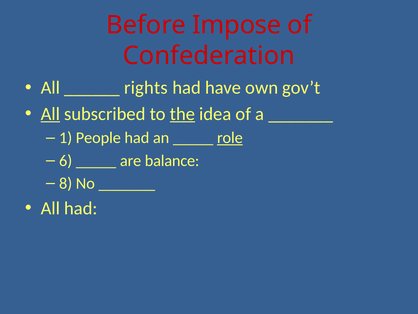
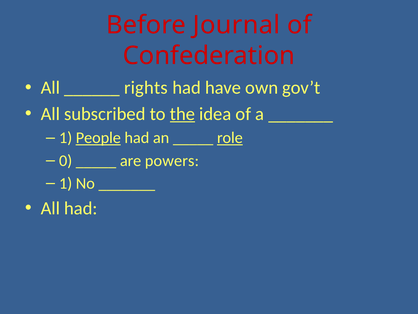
Impose: Impose -> Journal
All at (50, 114) underline: present -> none
People underline: none -> present
6: 6 -> 0
balance: balance -> powers
8 at (66, 183): 8 -> 1
